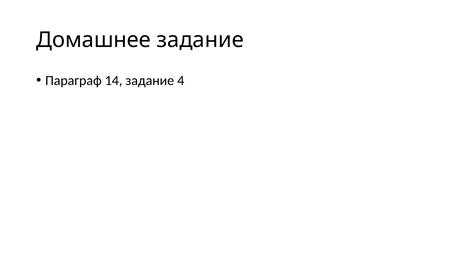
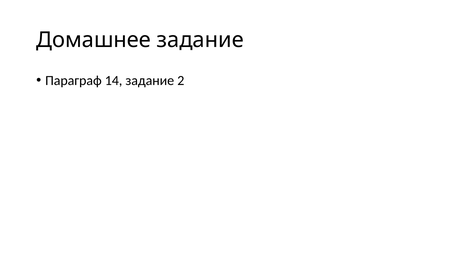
4: 4 -> 2
